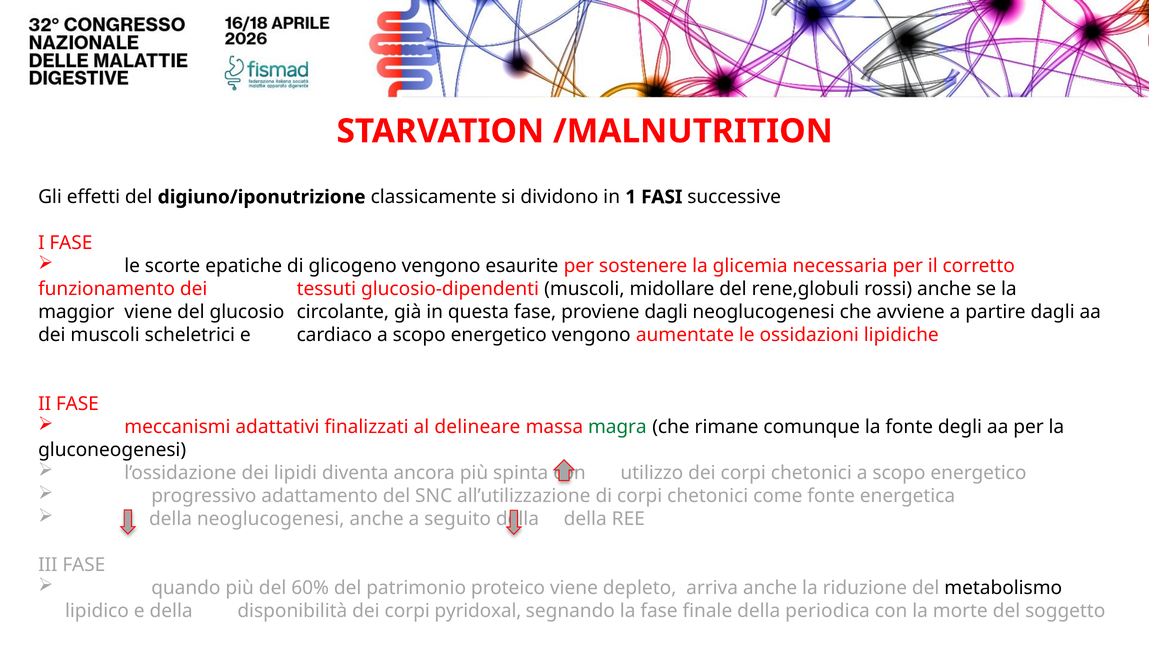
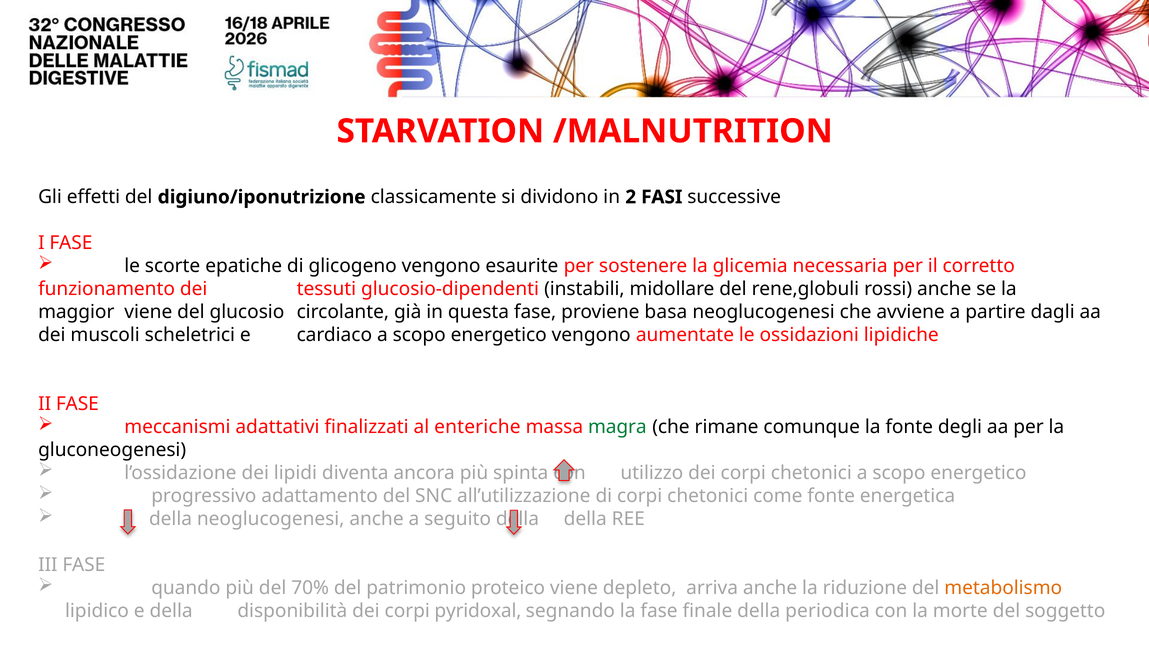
1: 1 -> 2
glucosio-dipendenti muscoli: muscoli -> instabili
proviene dagli: dagli -> basa
delineare: delineare -> enteriche
60%: 60% -> 70%
metabolismo colour: black -> orange
